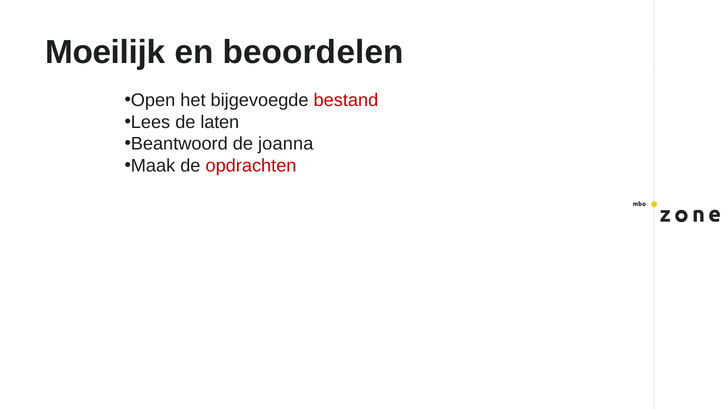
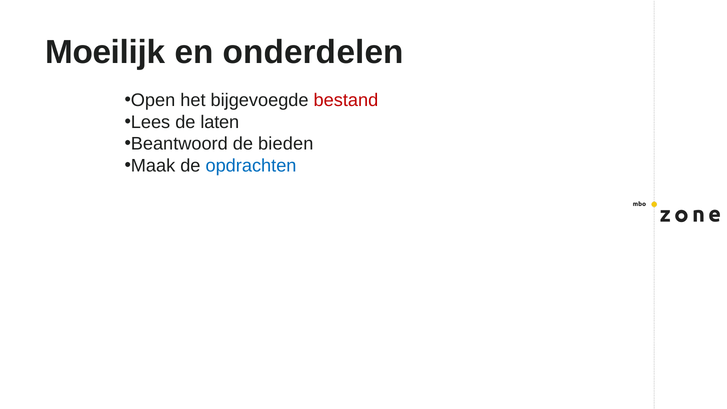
beoordelen: beoordelen -> onderdelen
joanna: joanna -> bieden
opdrachten colour: red -> blue
